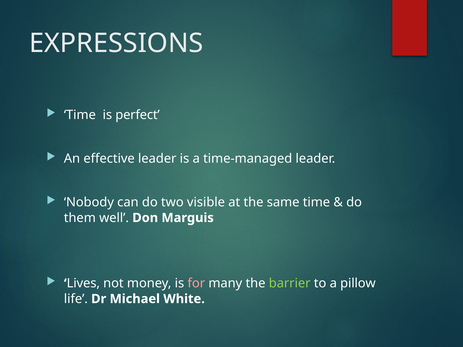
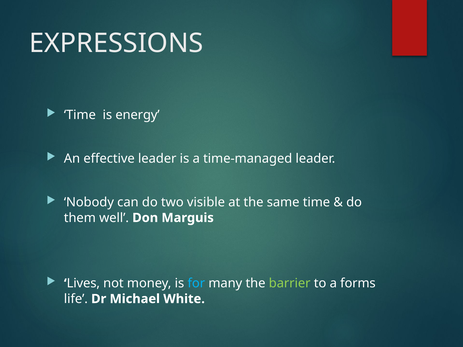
perfect: perfect -> energy
for colour: pink -> light blue
pillow: pillow -> forms
